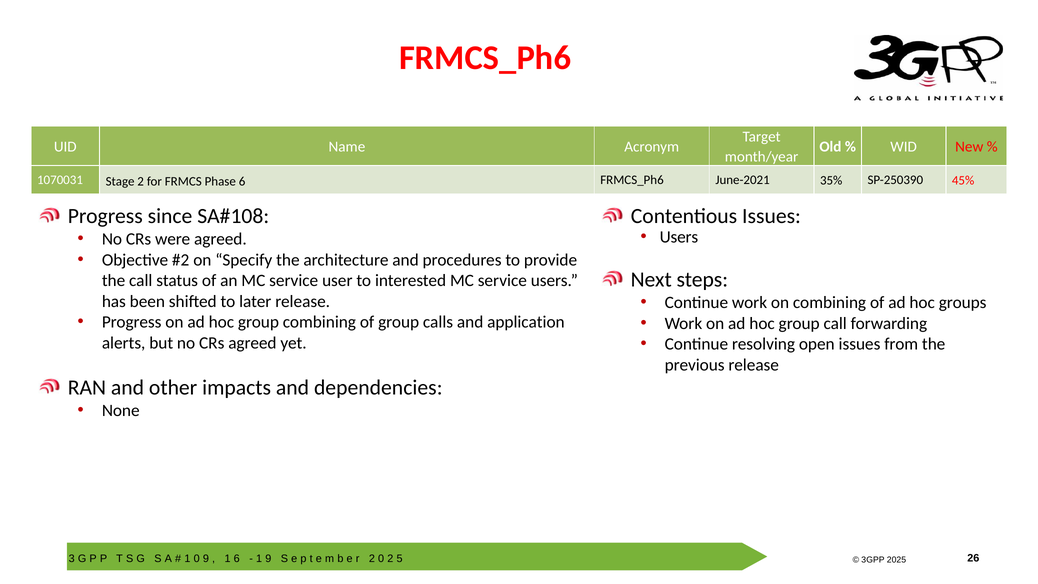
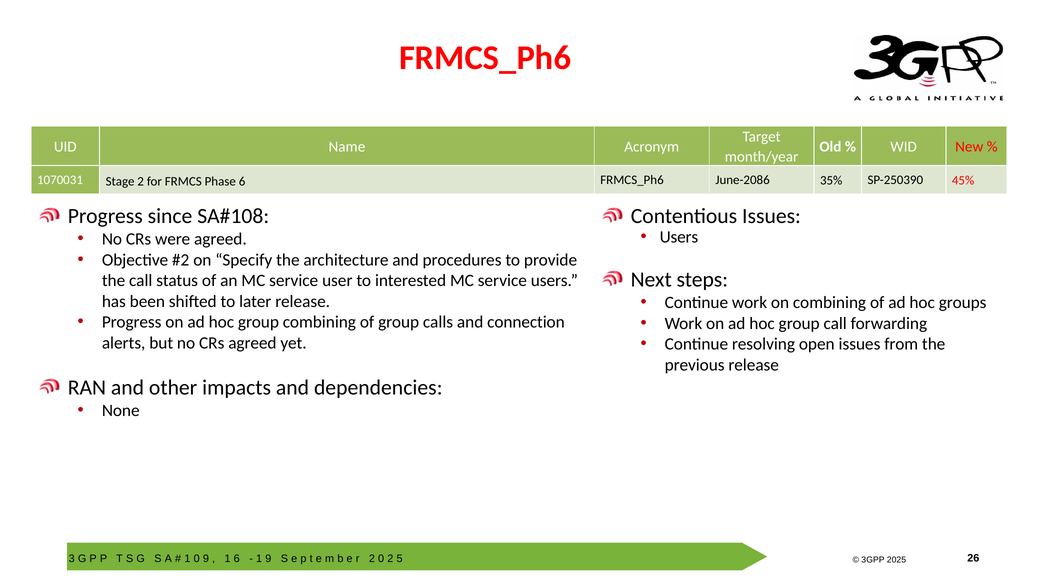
June-2021: June-2021 -> June-2086
application: application -> connection
